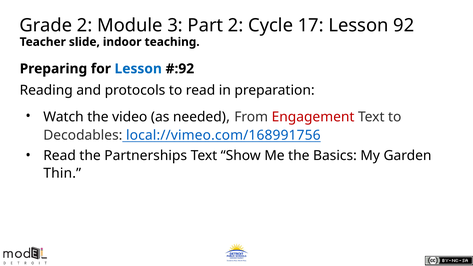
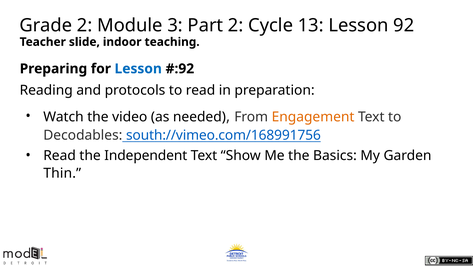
17: 17 -> 13
Engagement colour: red -> orange
local://vimeo.com/168991756: local://vimeo.com/168991756 -> south://vimeo.com/168991756
Partnerships: Partnerships -> Independent
